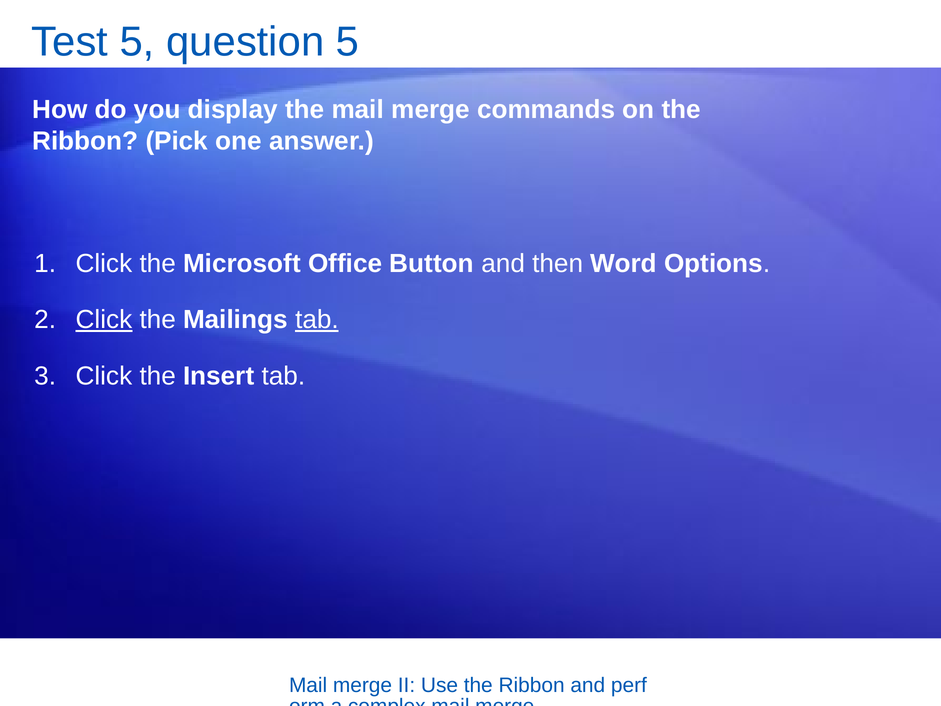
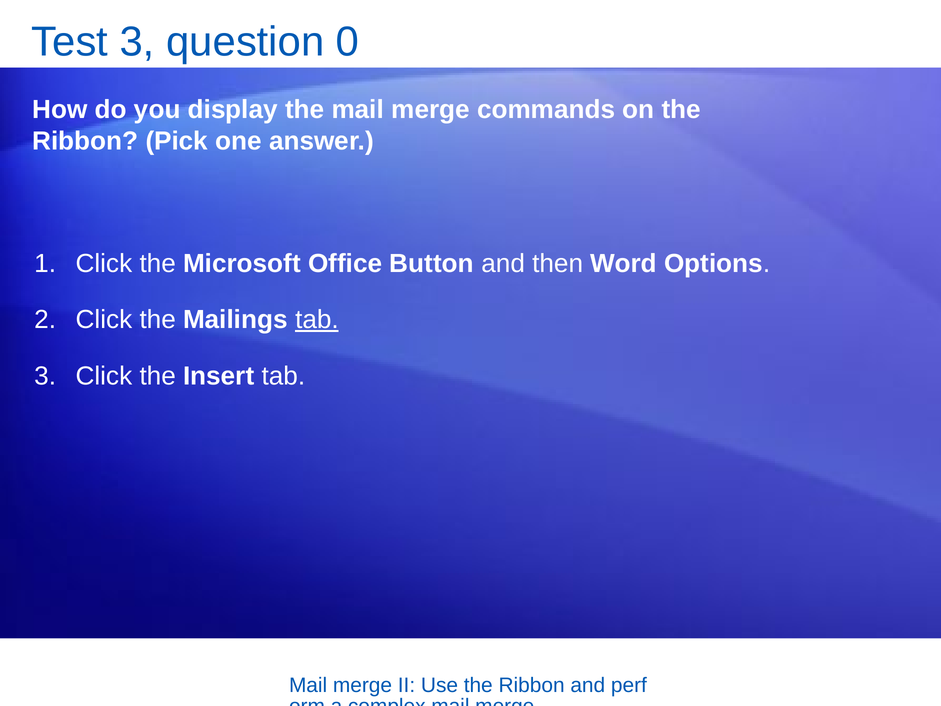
Test 5: 5 -> 3
question 5: 5 -> 0
Click at (104, 320) underline: present -> none
